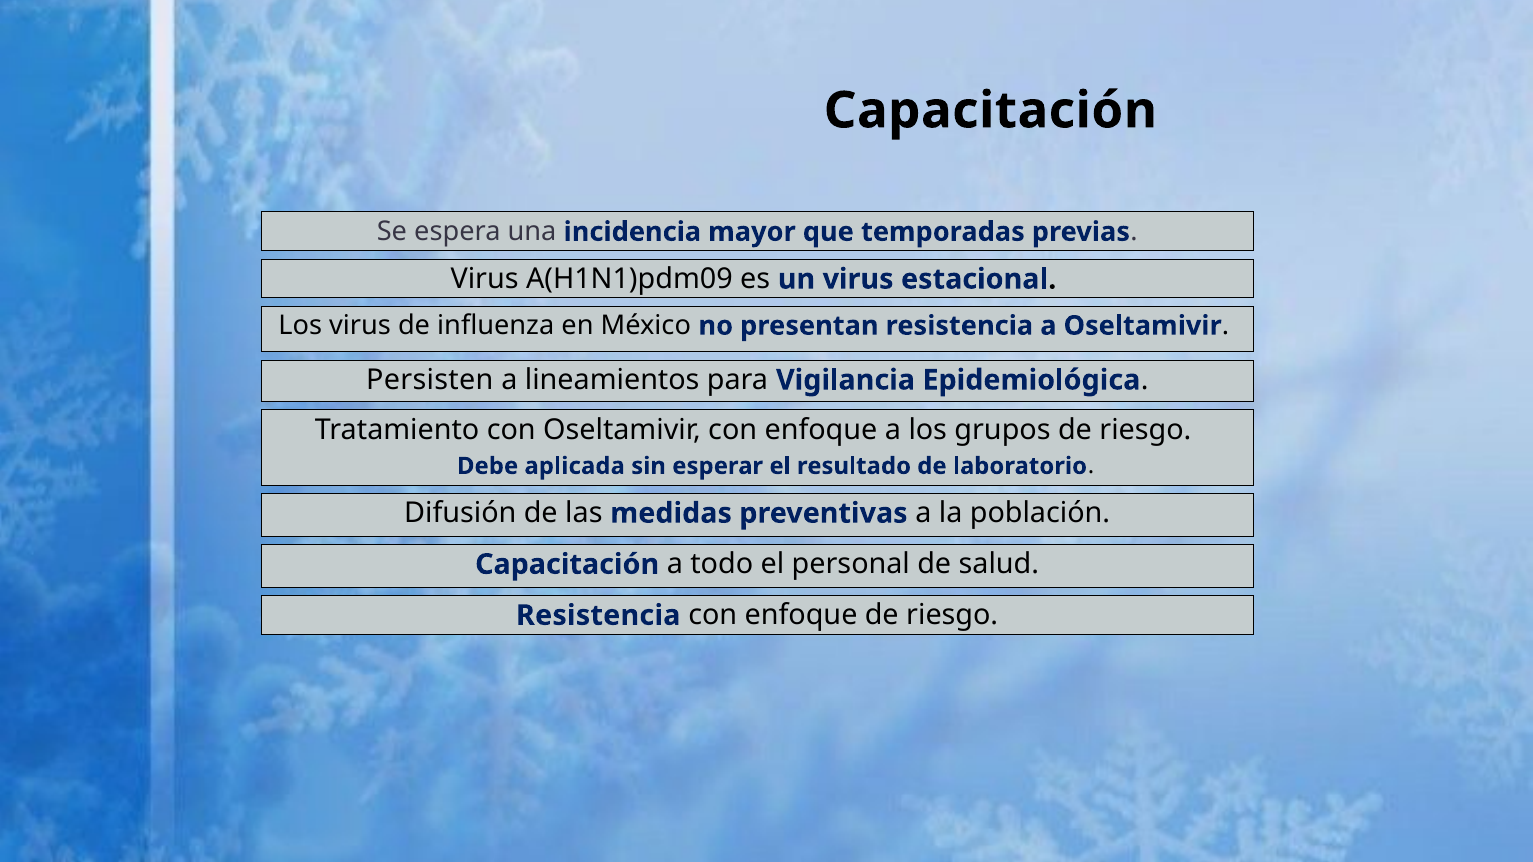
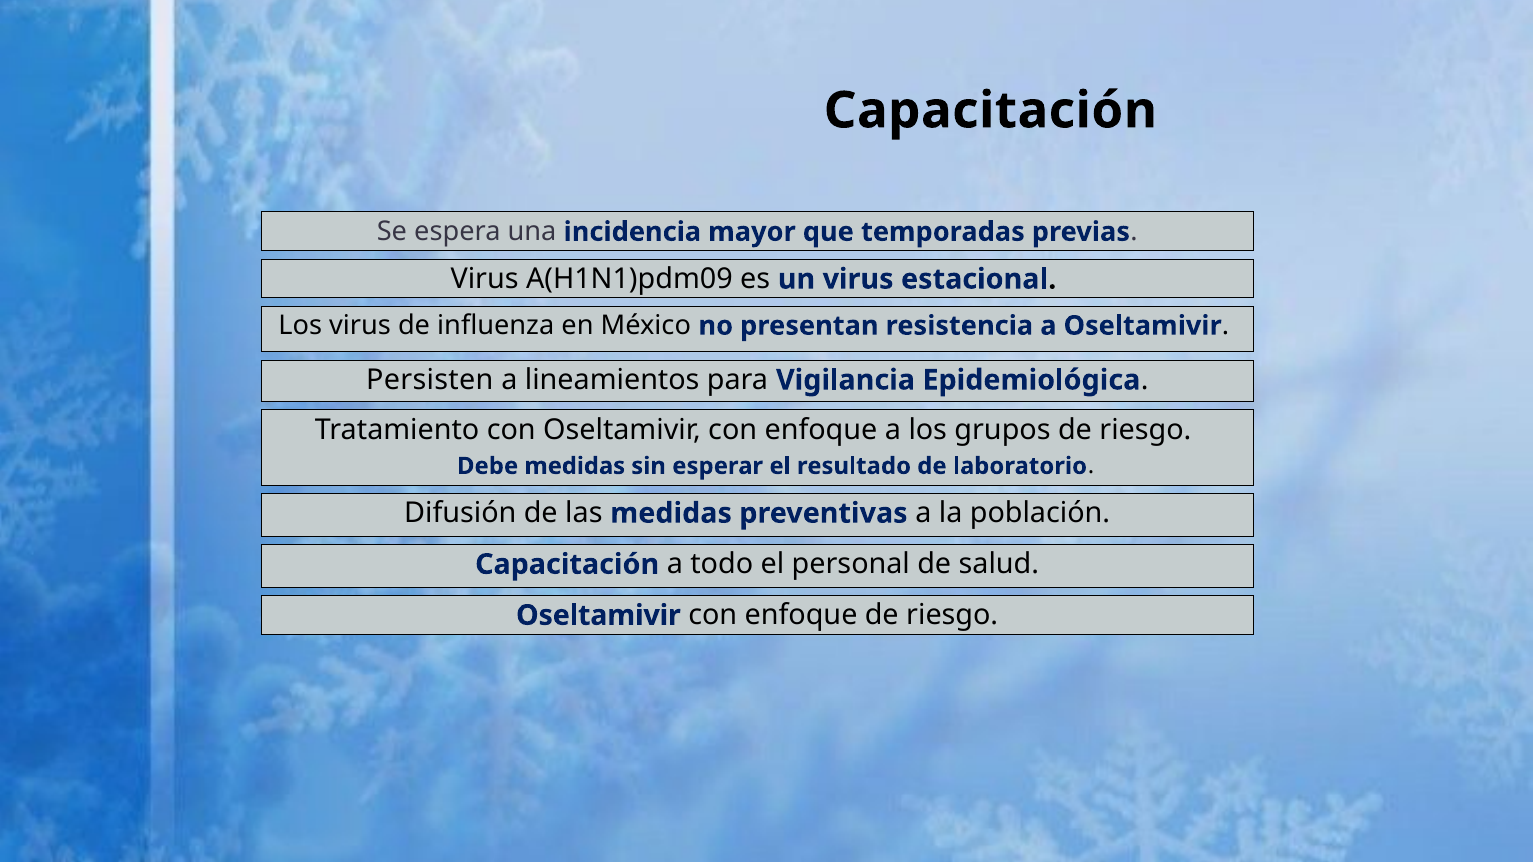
Debe aplicada: aplicada -> medidas
Resistencia at (598, 616): Resistencia -> Oseltamivir
